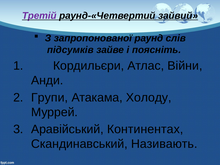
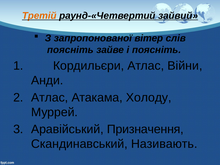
Третій colour: purple -> orange
раунд: раунд -> вітер
підсумків at (70, 50): підсумків -> поясніть
Групи at (50, 97): Групи -> Атлас
Континентах: Континентах -> Призначення
